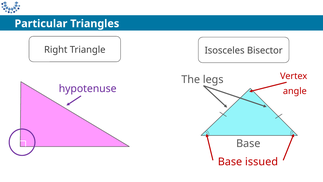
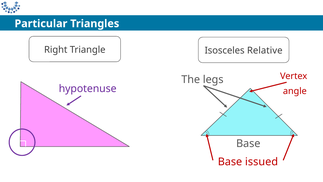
Bisector: Bisector -> Relative
